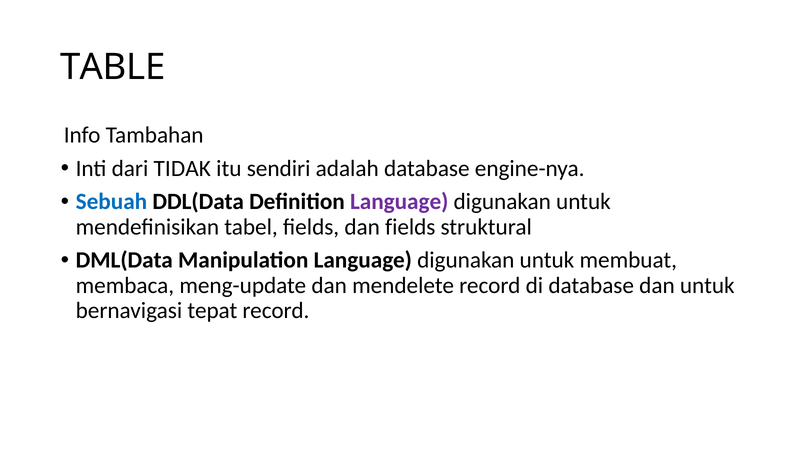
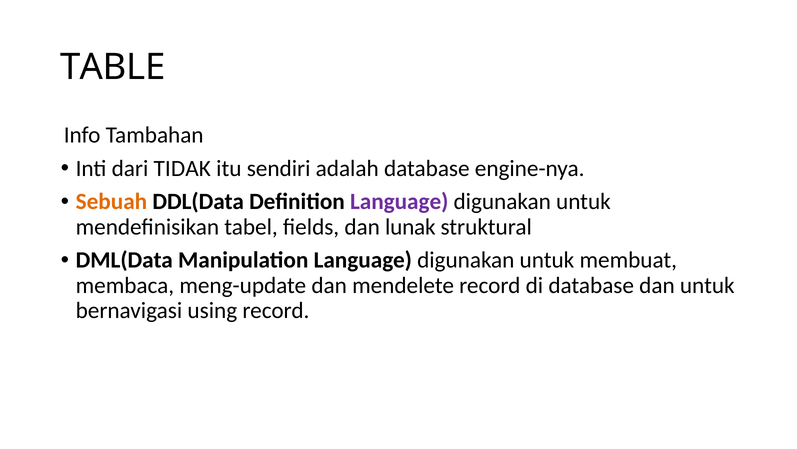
Sebuah colour: blue -> orange
dan fields: fields -> lunak
tepat: tepat -> using
